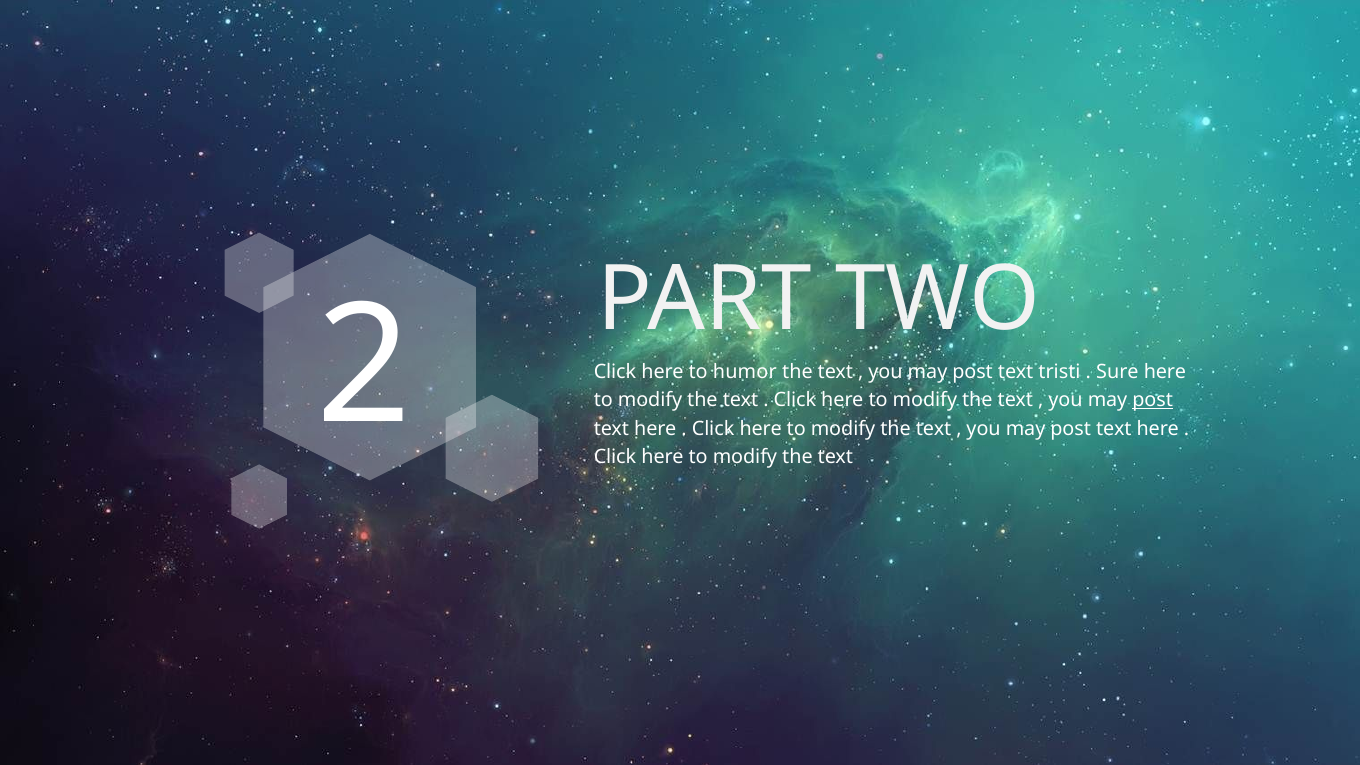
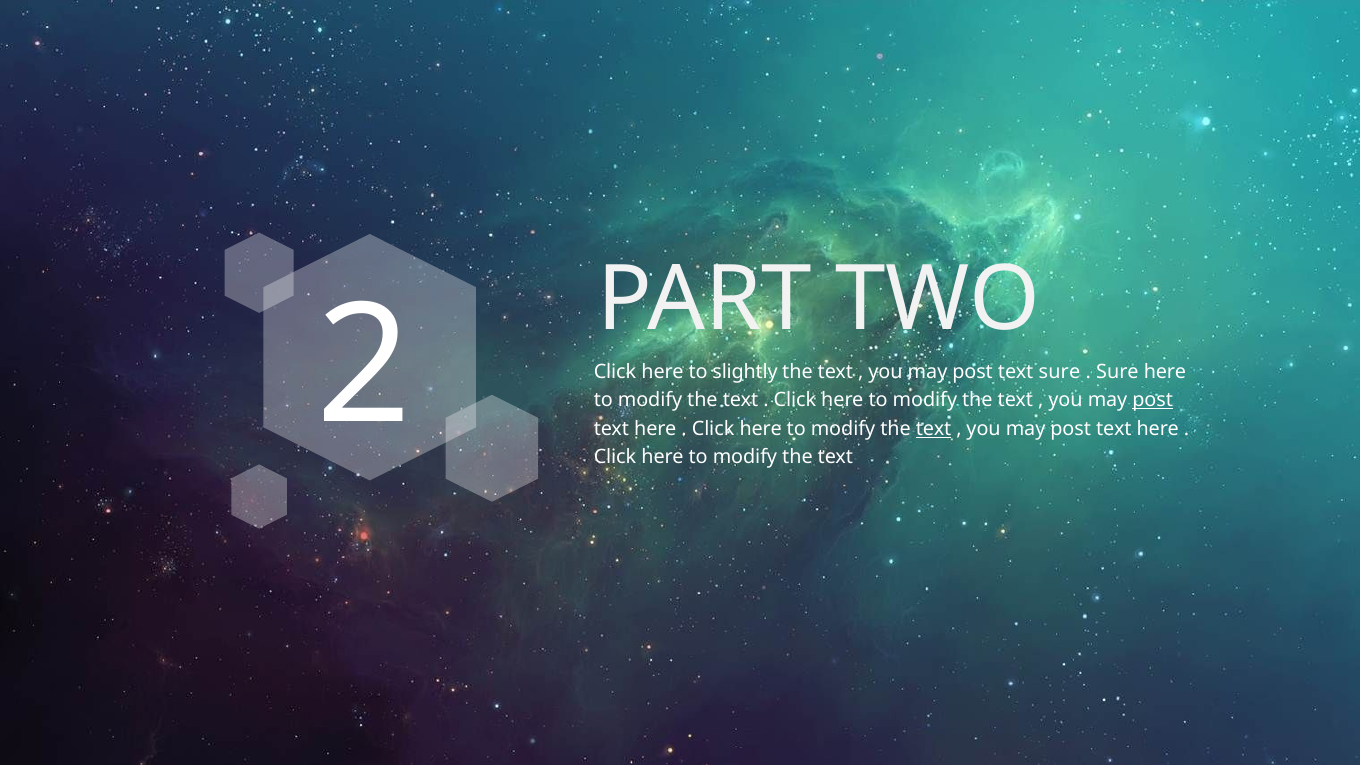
humor: humor -> slightly
text tristi: tristi -> sure
text at (934, 429) underline: none -> present
